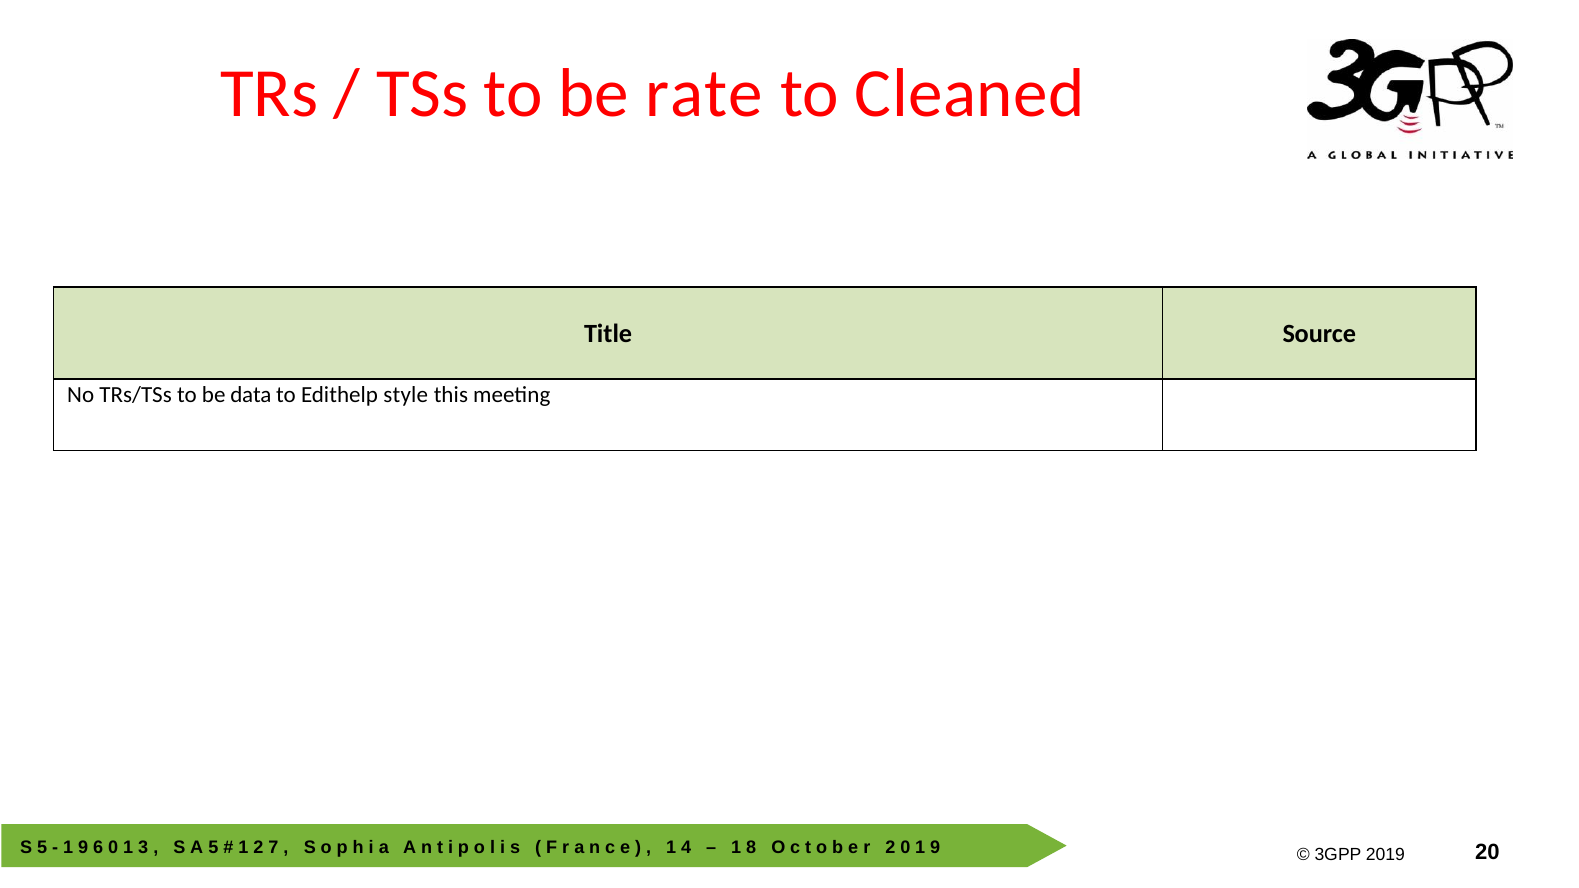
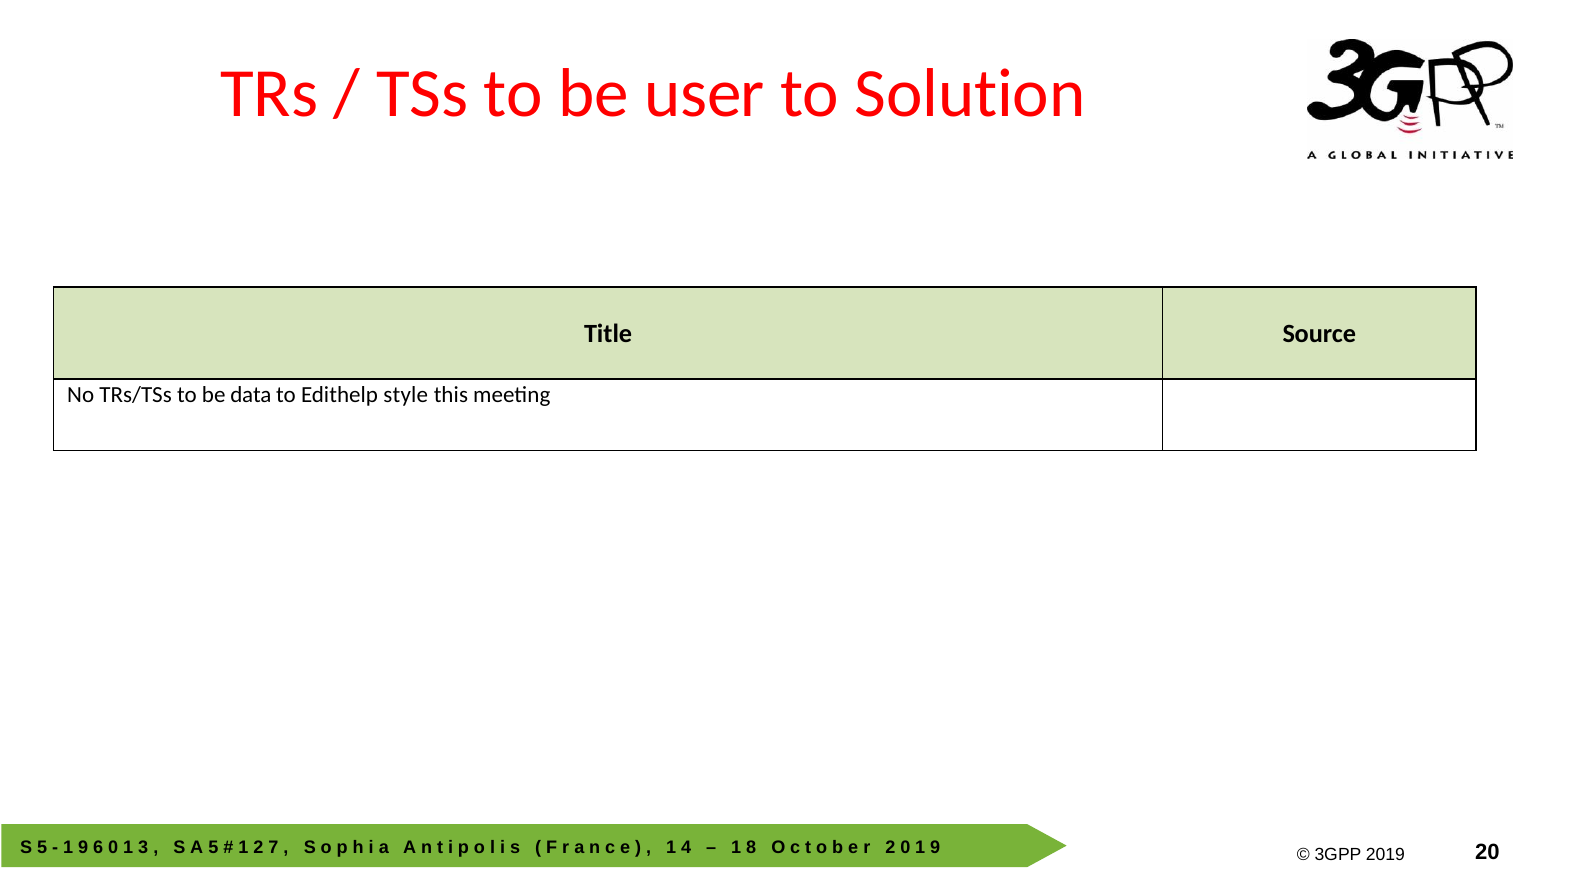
rate: rate -> user
Cleaned: Cleaned -> Solution
